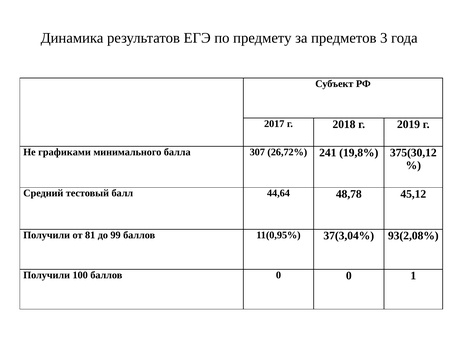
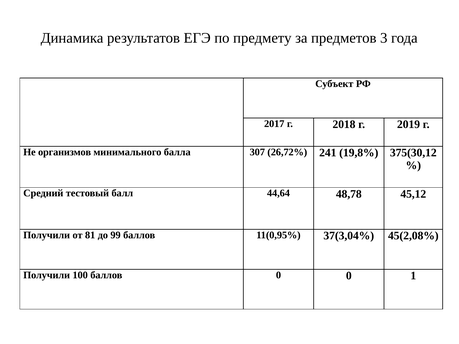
графиками: графиками -> организмов
93(2,08%: 93(2,08% -> 45(2,08%
